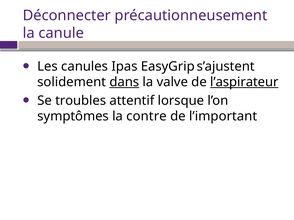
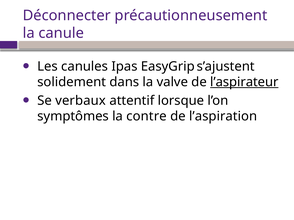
dans underline: present -> none
troubles: troubles -> verbaux
l’important: l’important -> l’aspiration
